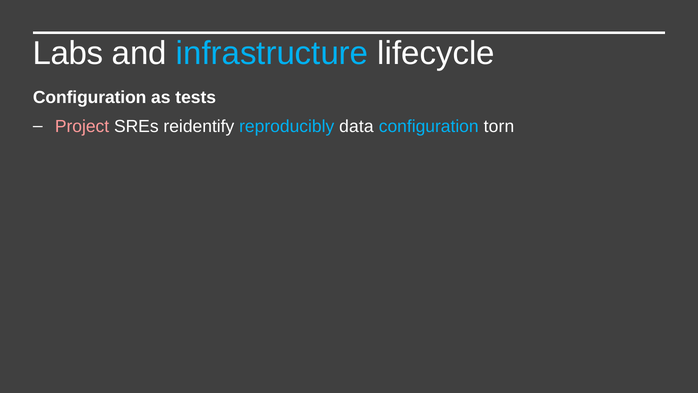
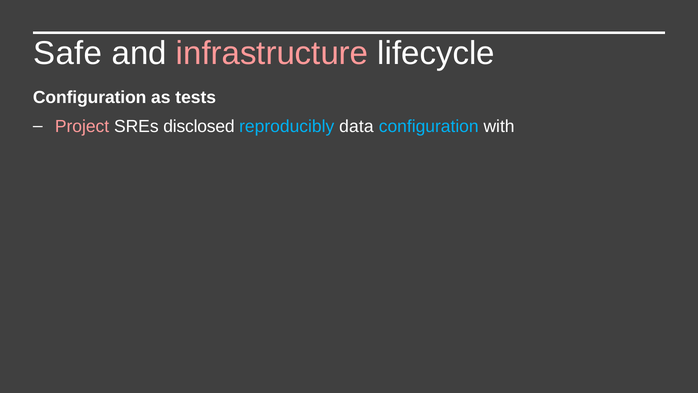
Labs: Labs -> Safe
infrastructure colour: light blue -> pink
reidentify: reidentify -> disclosed
torn: torn -> with
